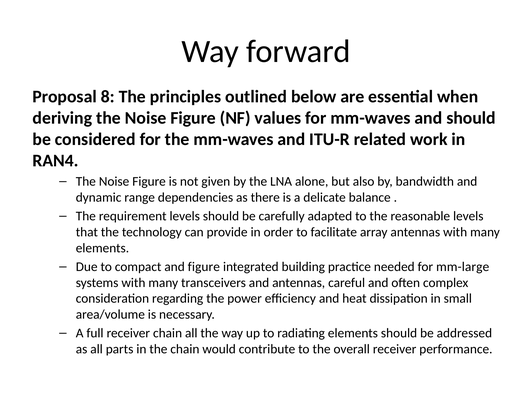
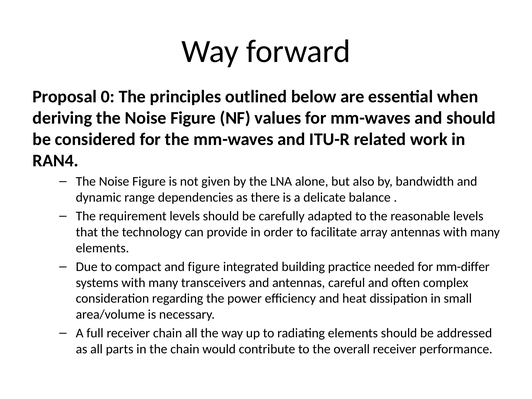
8: 8 -> 0
mm-large: mm-large -> mm-differ
